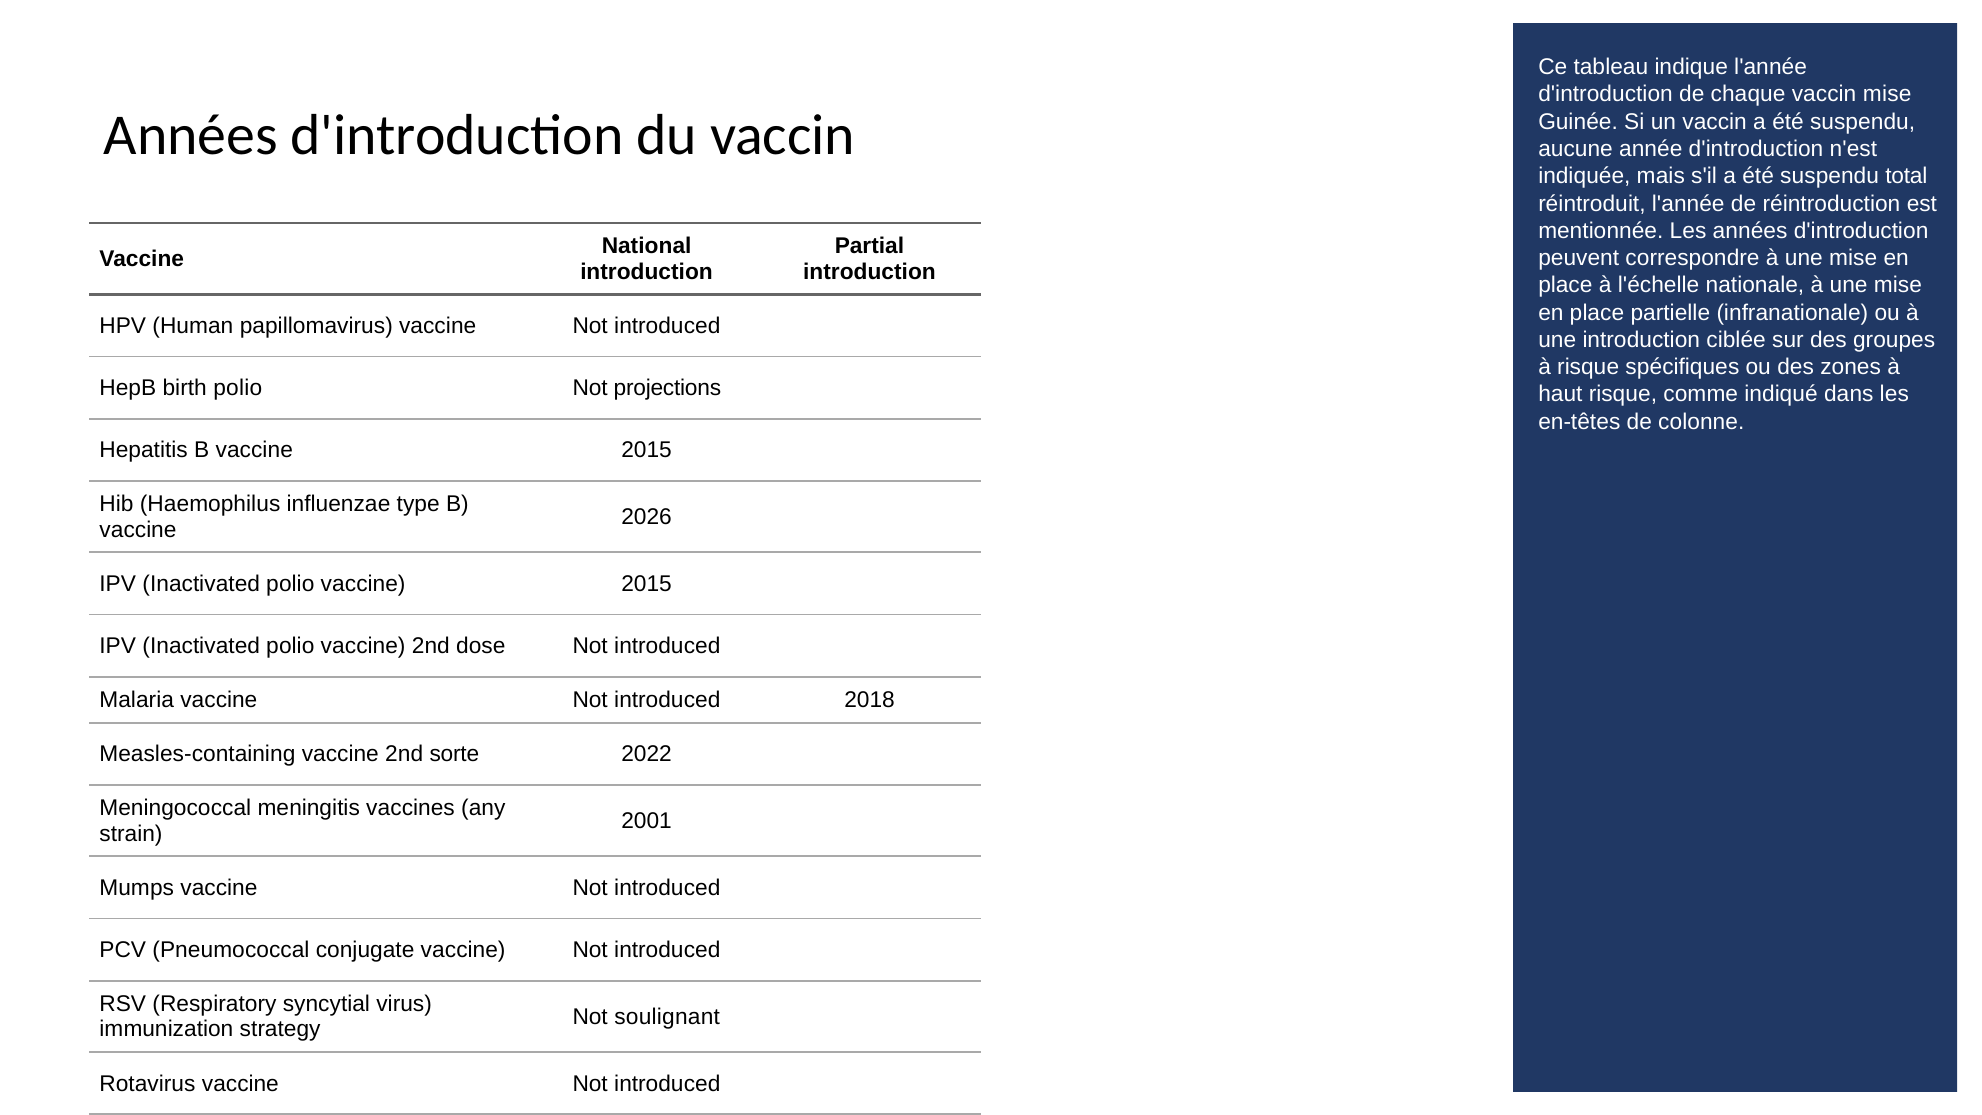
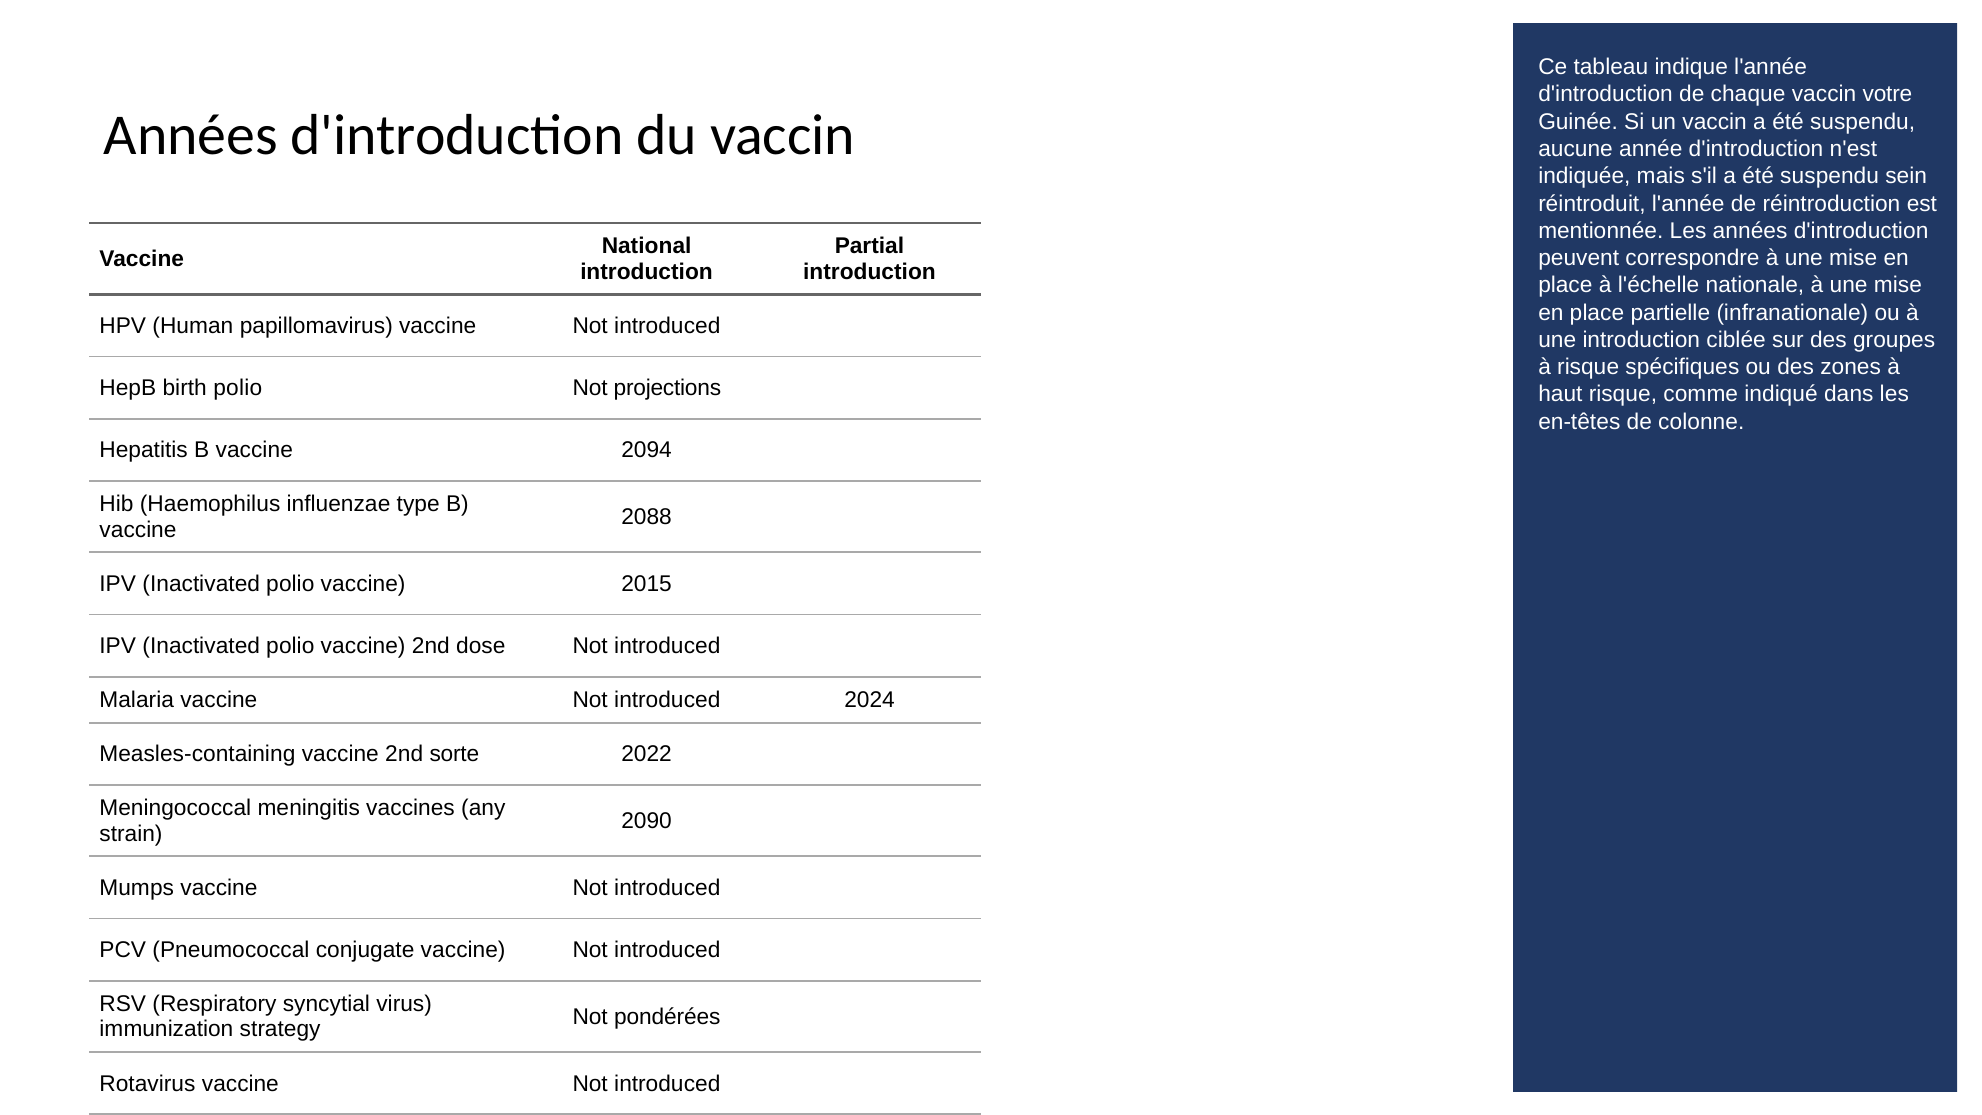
vaccin mise: mise -> votre
total: total -> sein
B vaccine 2015: 2015 -> 2094
2026: 2026 -> 2088
2018: 2018 -> 2024
2001: 2001 -> 2090
soulignant: soulignant -> pondérées
